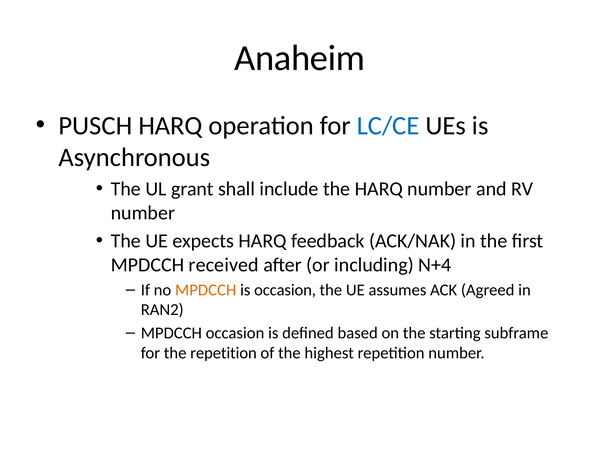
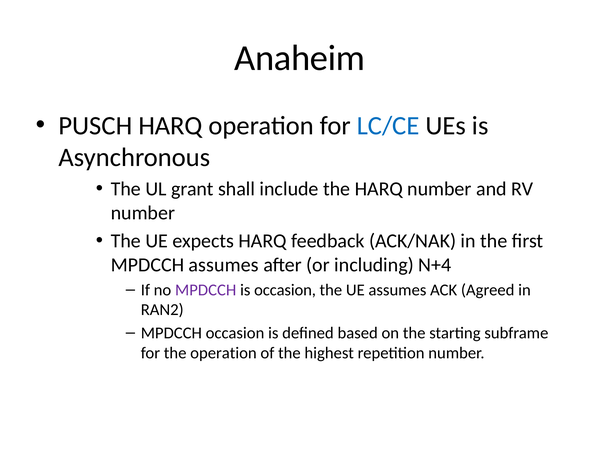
MPDCCH received: received -> assumes
MPDCCH at (206, 290) colour: orange -> purple
the repetition: repetition -> operation
